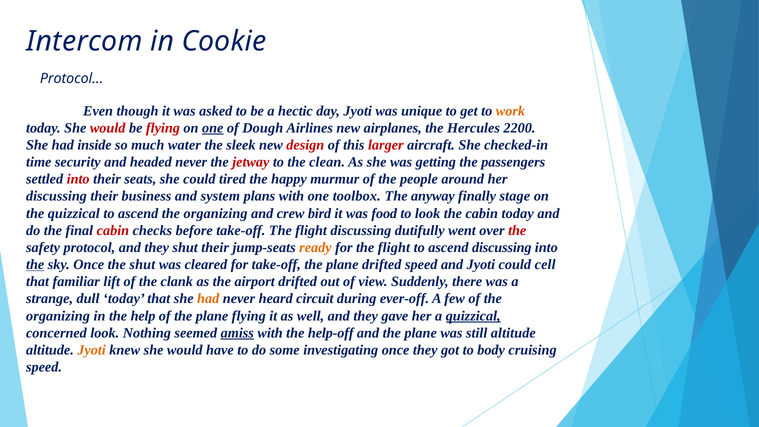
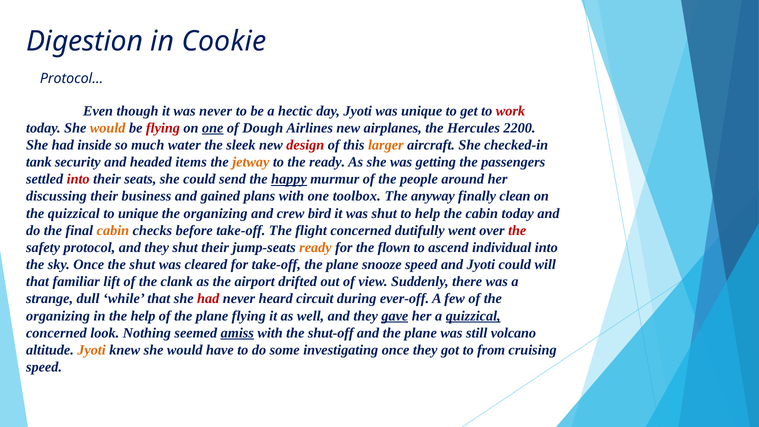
Intercom: Intercom -> Digestion
was asked: asked -> never
work colour: orange -> red
would at (108, 128) colour: red -> orange
larger colour: red -> orange
time: time -> tank
headed never: never -> items
jetway colour: red -> orange
the clean: clean -> ready
tired: tired -> send
happy underline: none -> present
system: system -> gained
stage: stage -> clean
ascend at (138, 213): ascend -> unique
was food: food -> shut
to look: look -> help
cabin at (113, 230) colour: red -> orange
flight discussing: discussing -> concerned
for the flight: flight -> flown
ascend discussing: discussing -> individual
the at (35, 265) underline: present -> none
plane drifted: drifted -> snooze
cell: cell -> will
dull today: today -> while
had at (208, 299) colour: orange -> red
gave underline: none -> present
help-off: help-off -> shut-off
still altitude: altitude -> volcano
body: body -> from
